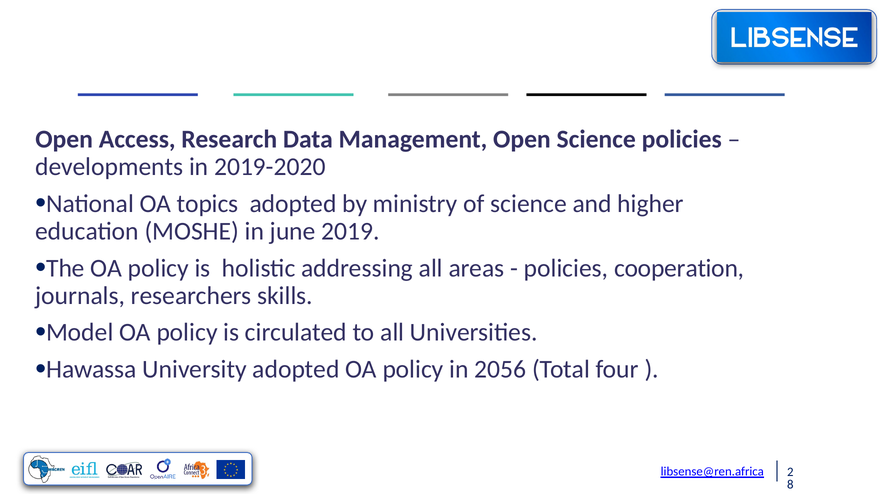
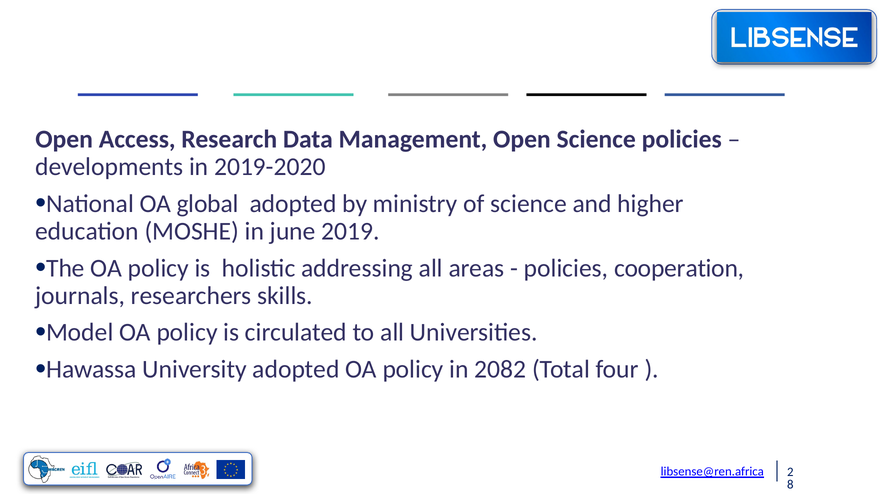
topics: topics -> global
2056: 2056 -> 2082
